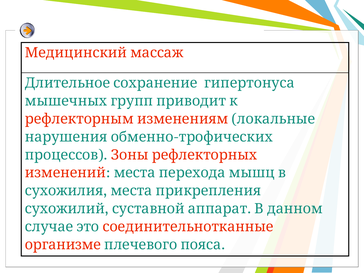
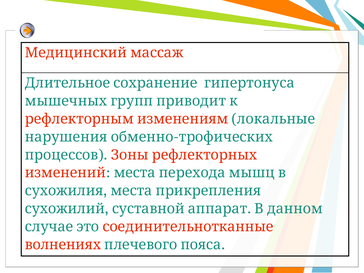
организме: организме -> волнениях
